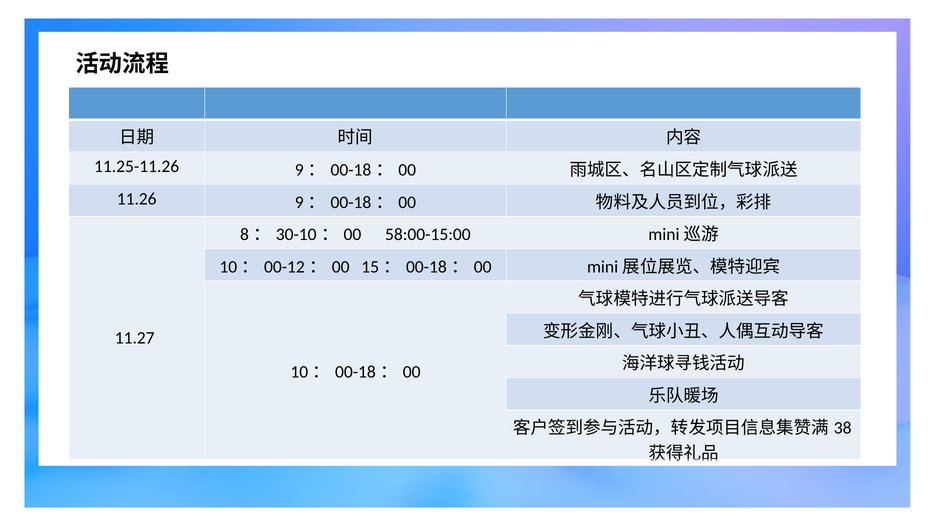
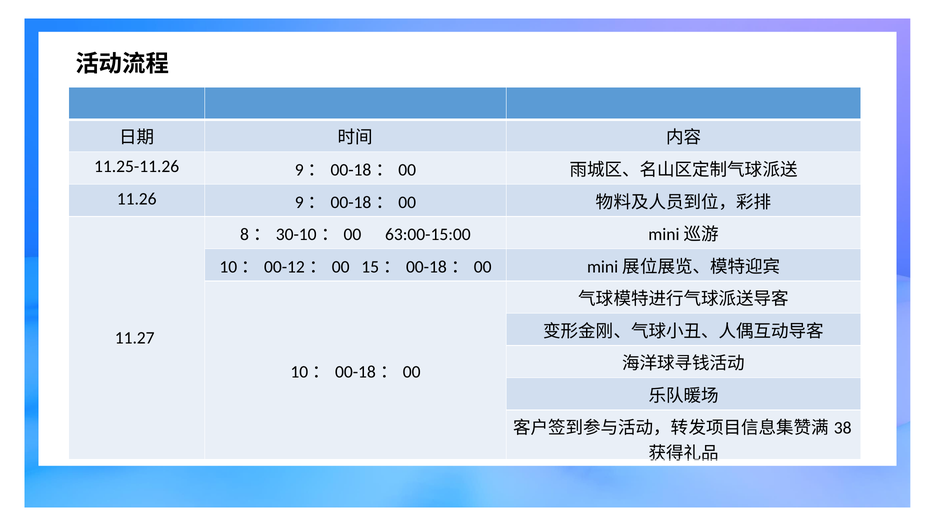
58:00-15:00: 58:00-15:00 -> 63:00-15:00
